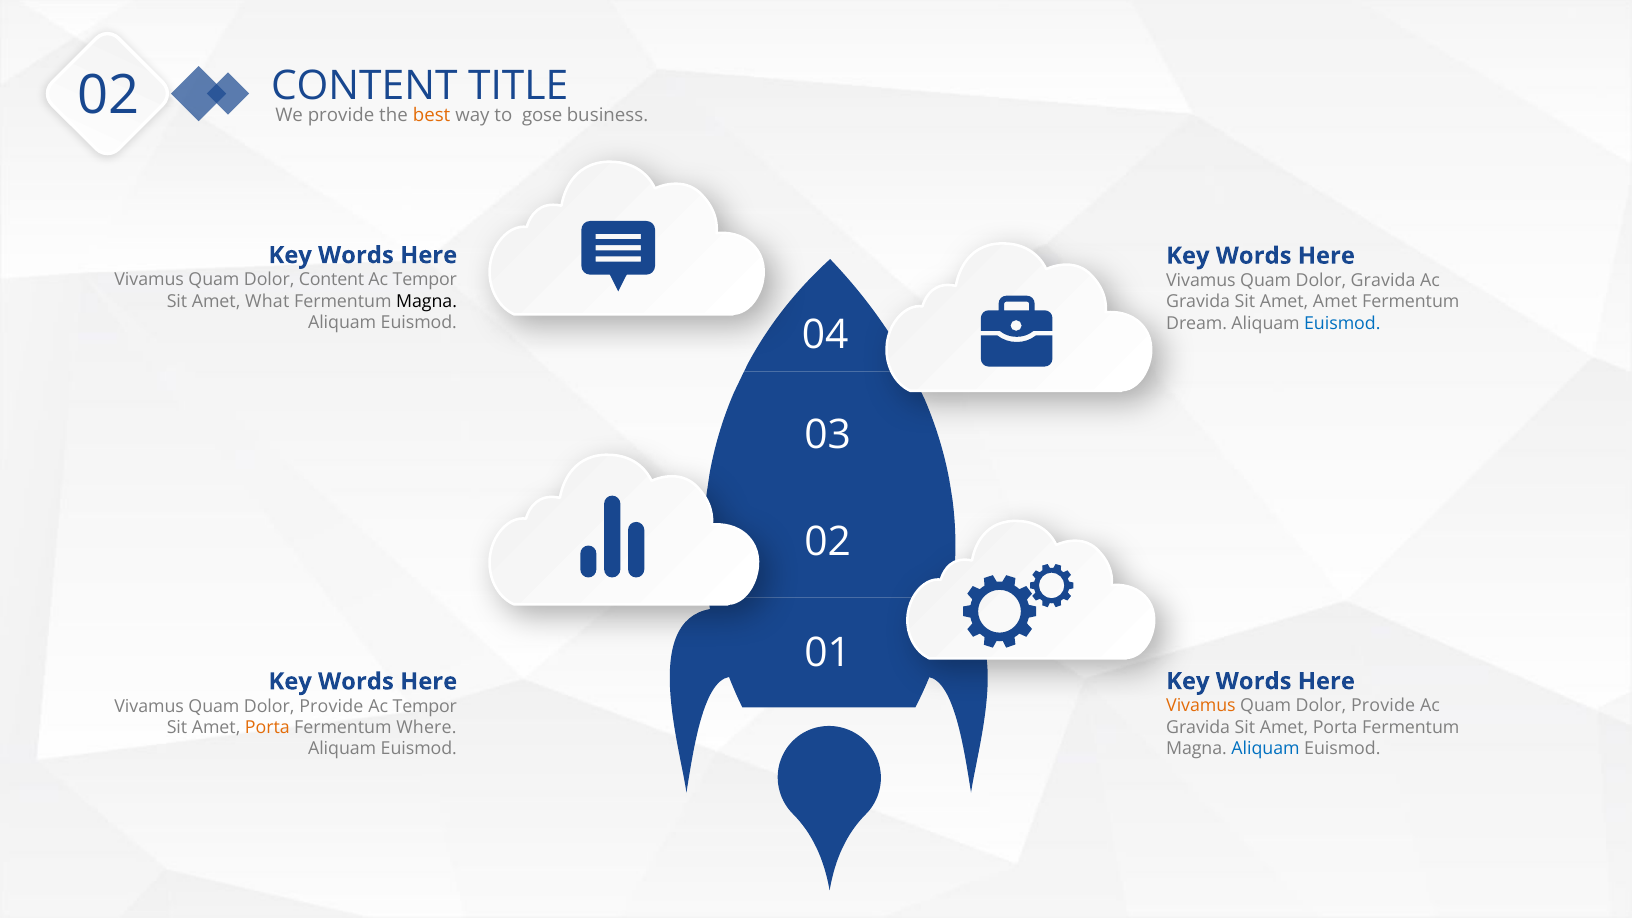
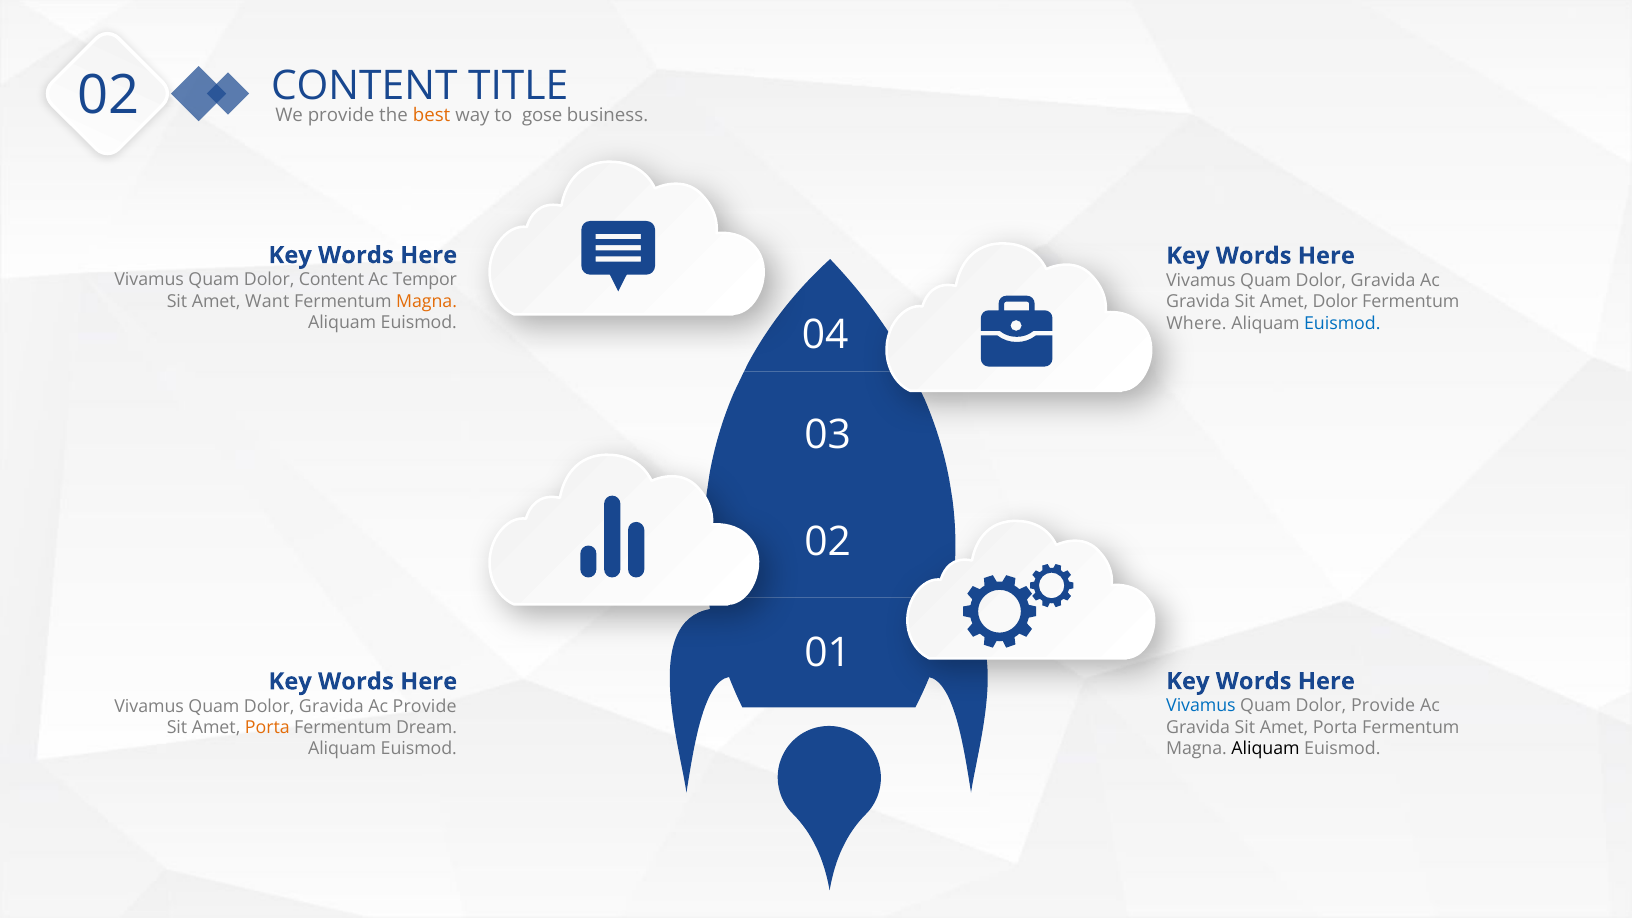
What: What -> Want
Magna at (426, 301) colour: black -> orange
Amet Amet: Amet -> Dolor
Dream: Dream -> Where
Vivamus at (1201, 706) colour: orange -> blue
Provide at (331, 706): Provide -> Gravida
Tempor at (425, 706): Tempor -> Provide
Where: Where -> Dream
Aliquam at (1266, 749) colour: blue -> black
